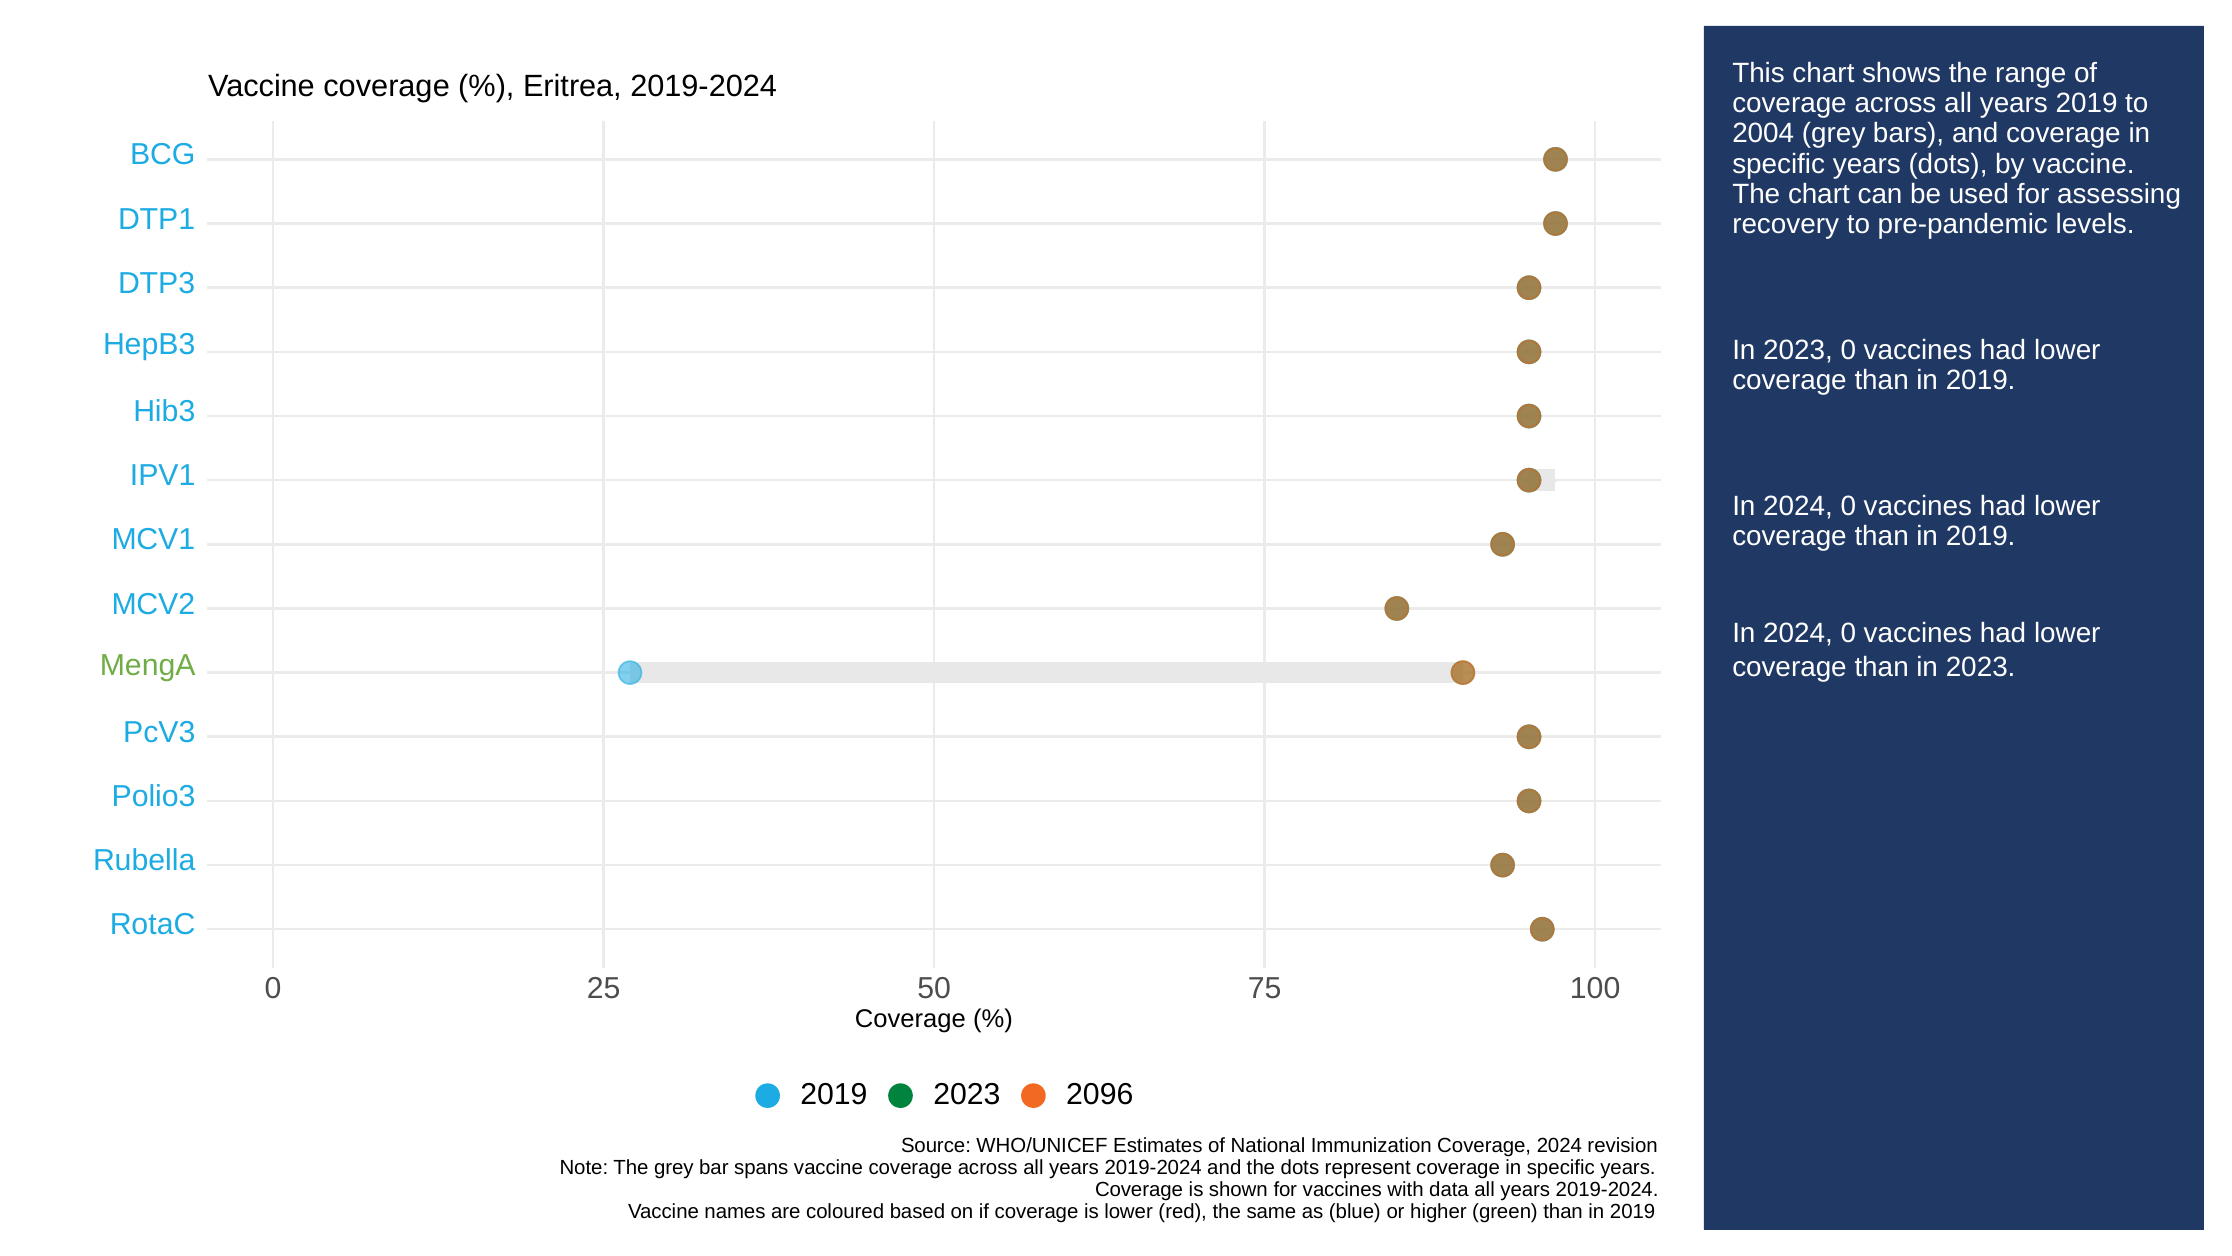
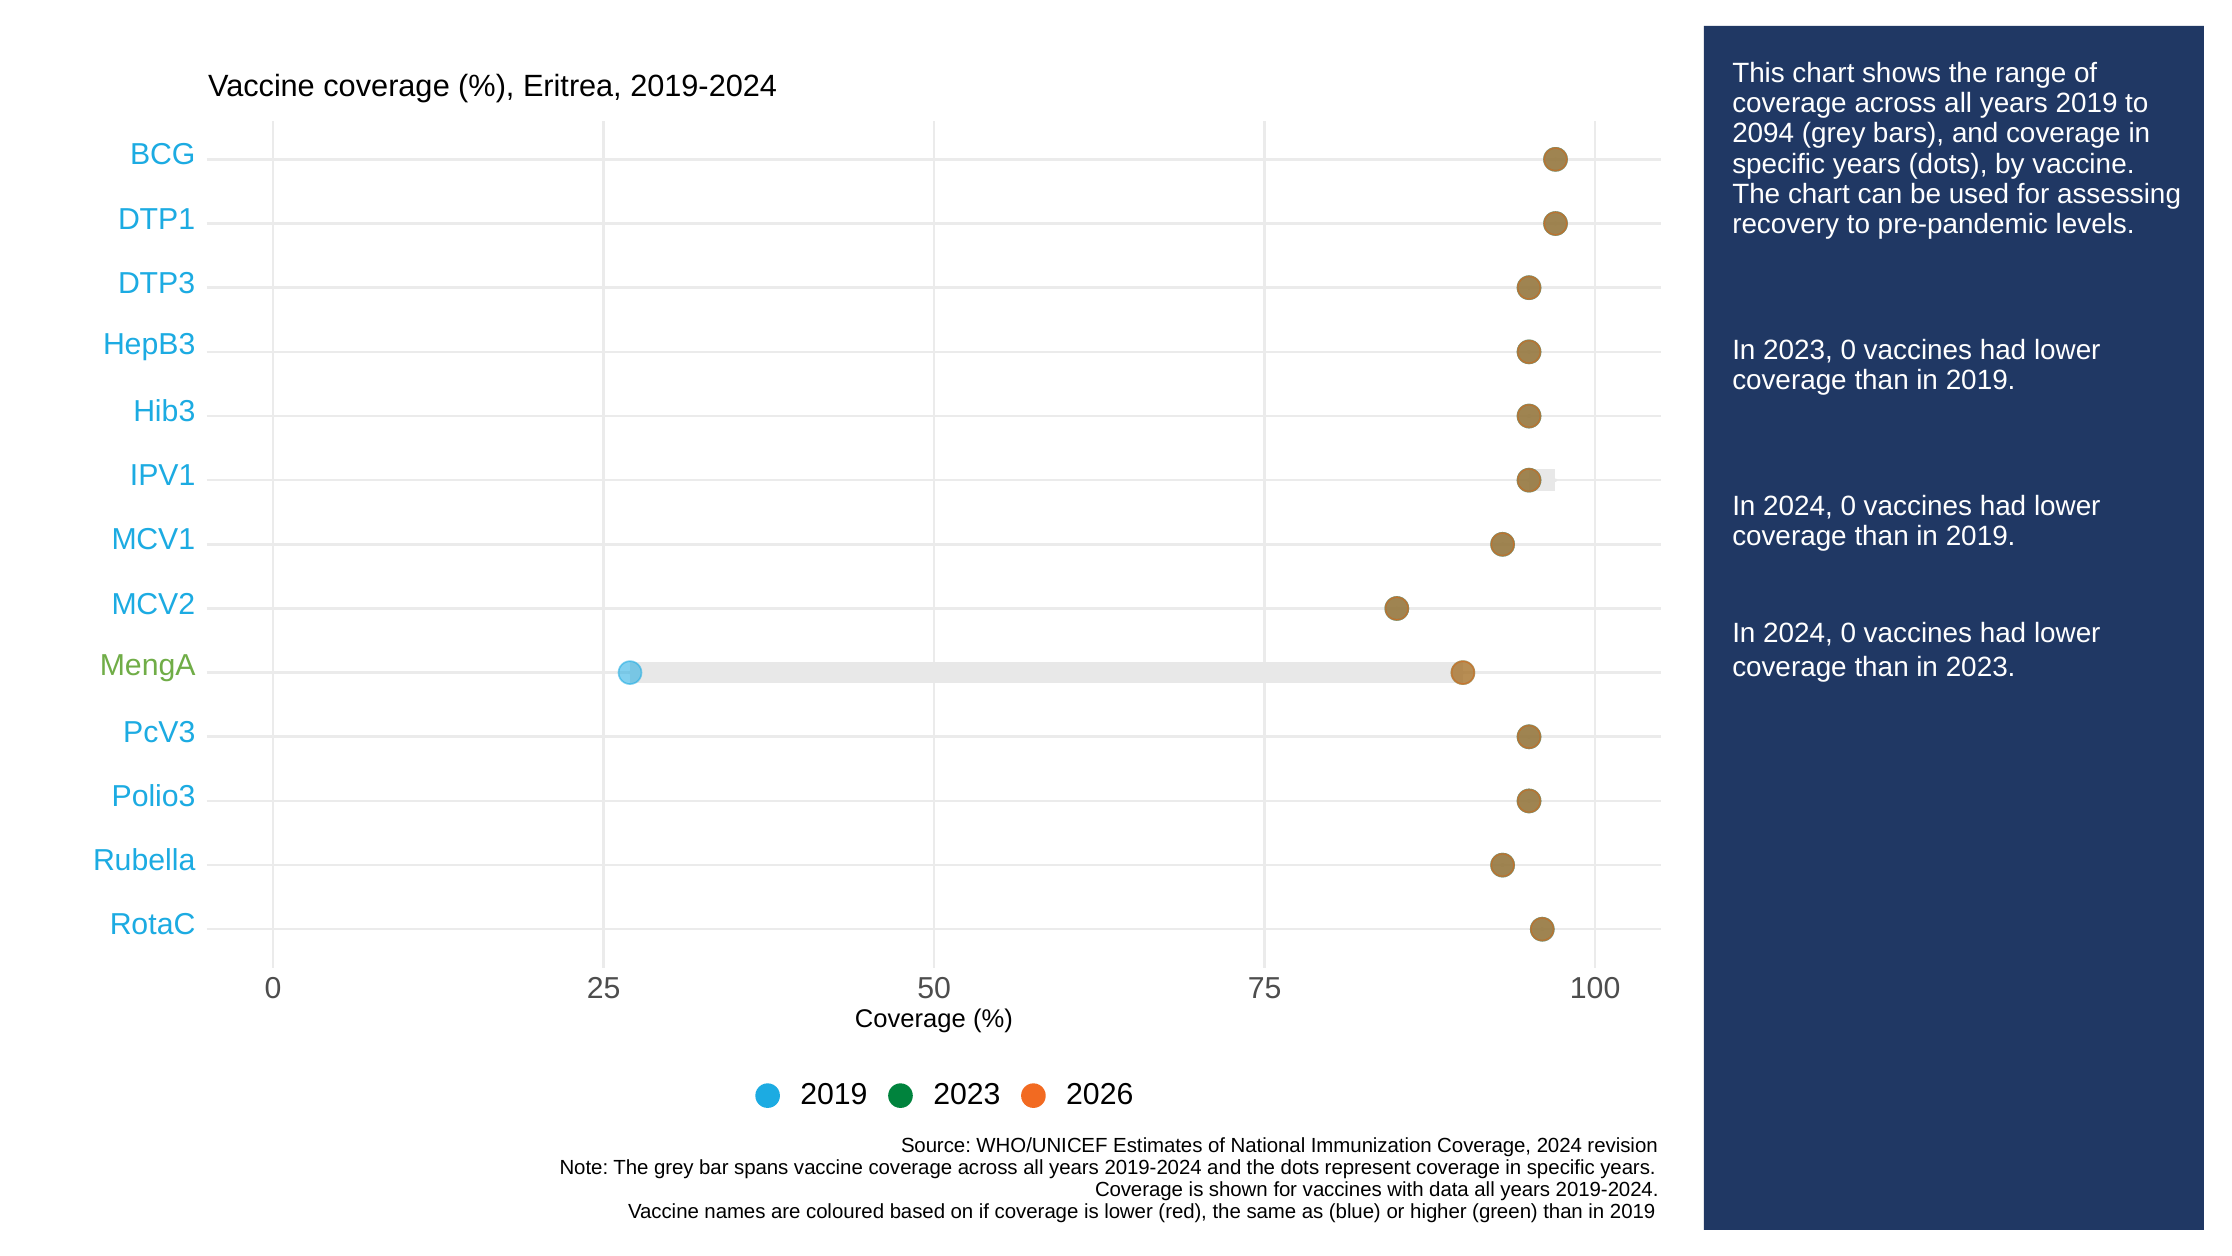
2004: 2004 -> 2094
2096: 2096 -> 2026
